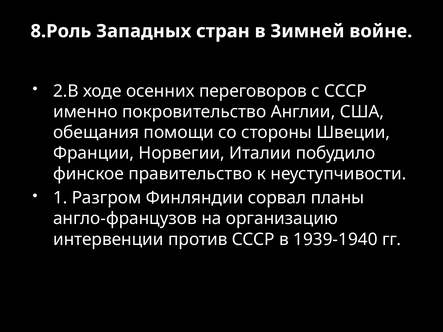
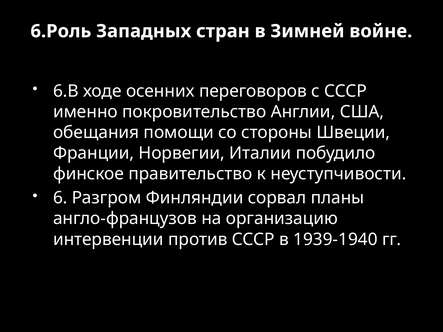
8.Роль: 8.Роль -> 6.Роль
2.В: 2.В -> 6.В
1: 1 -> 6
